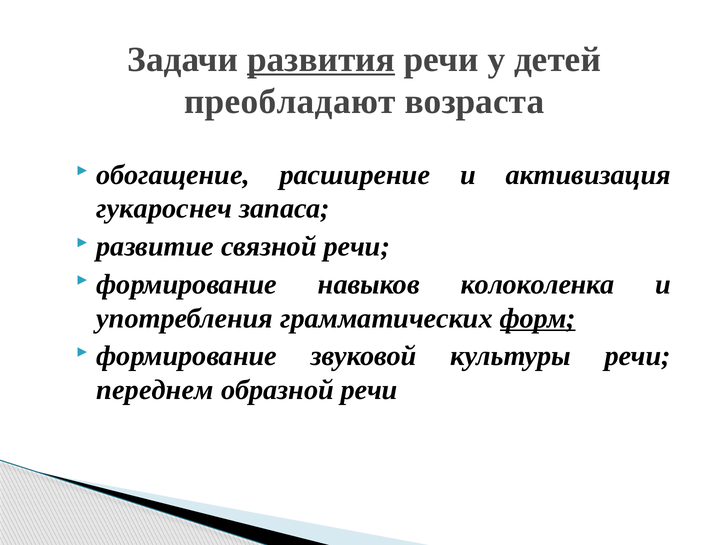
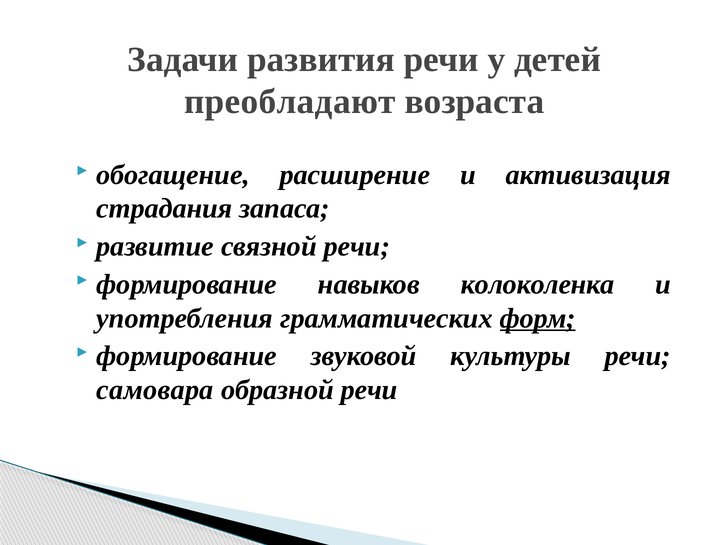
развития underline: present -> none
гукароснеч: гукароснеч -> страдания
переднем: переднем -> самовара
